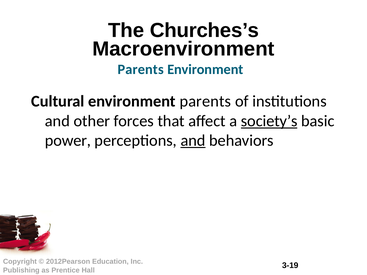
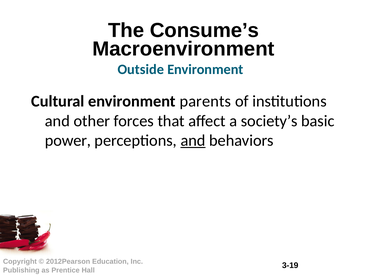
Churches’s: Churches’s -> Consume’s
Parents at (141, 70): Parents -> Outside
society’s underline: present -> none
